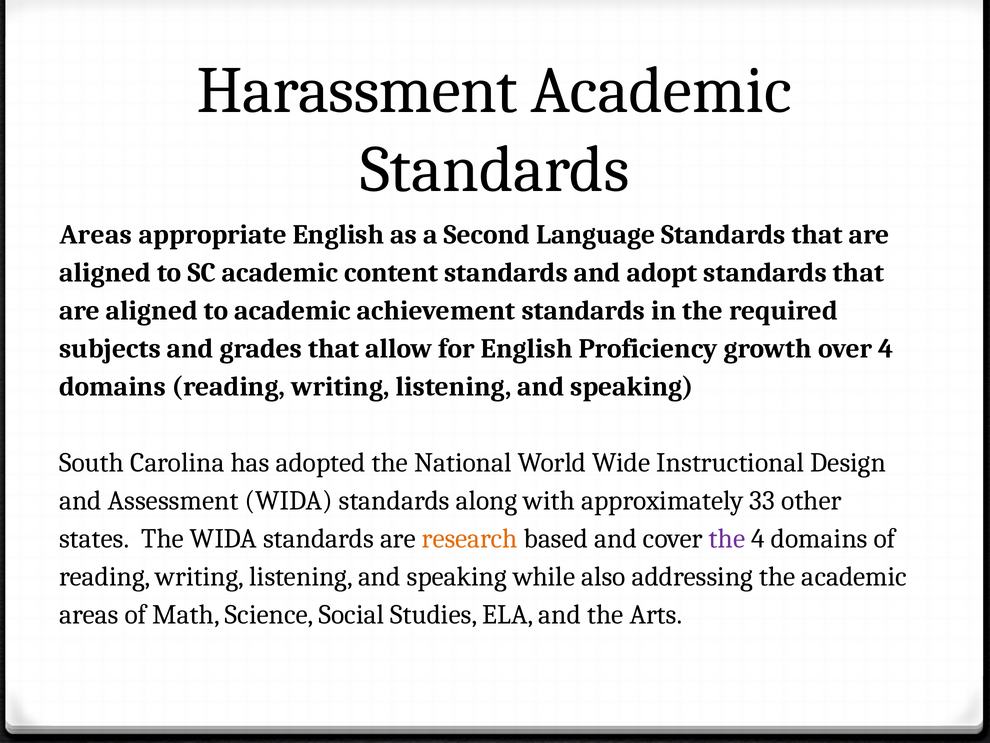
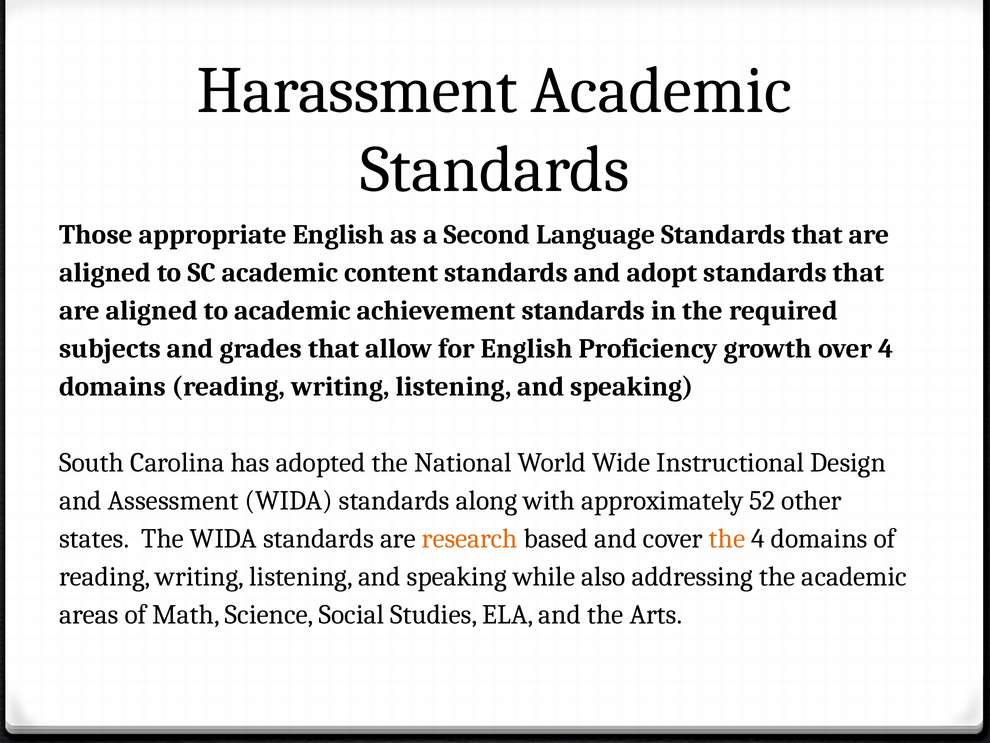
Areas at (96, 234): Areas -> Those
33: 33 -> 52
the at (727, 538) colour: purple -> orange
